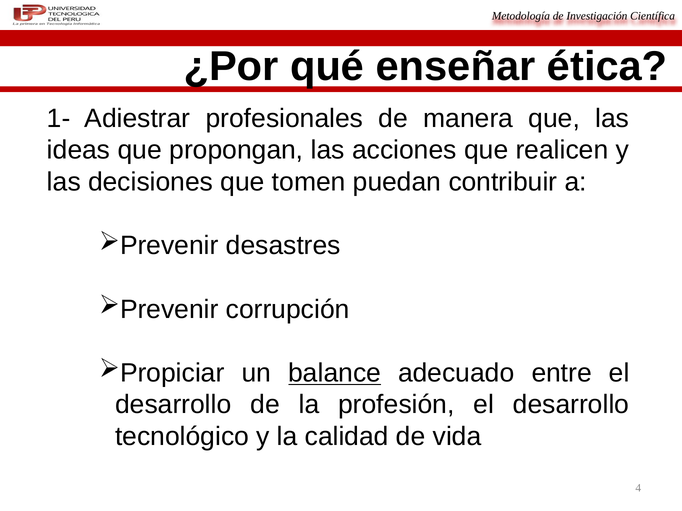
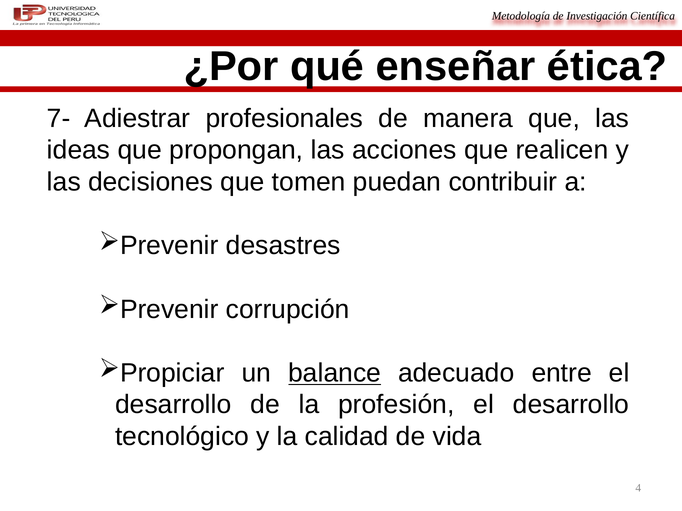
1-: 1- -> 7-
